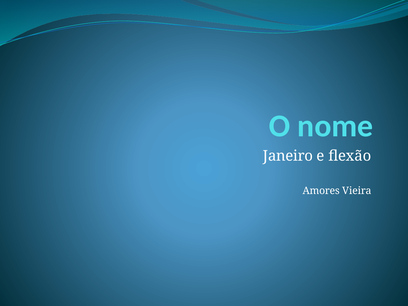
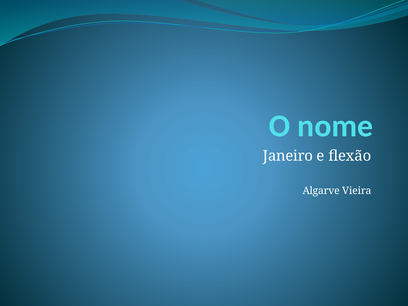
Amores: Amores -> Algarve
